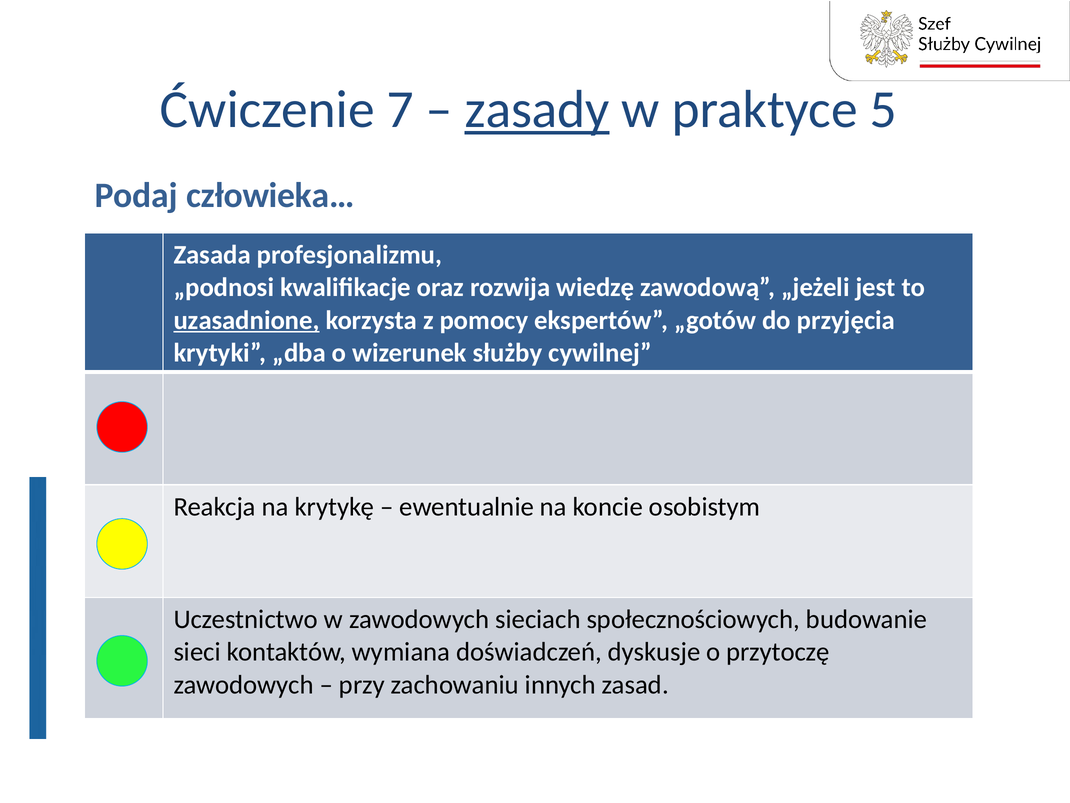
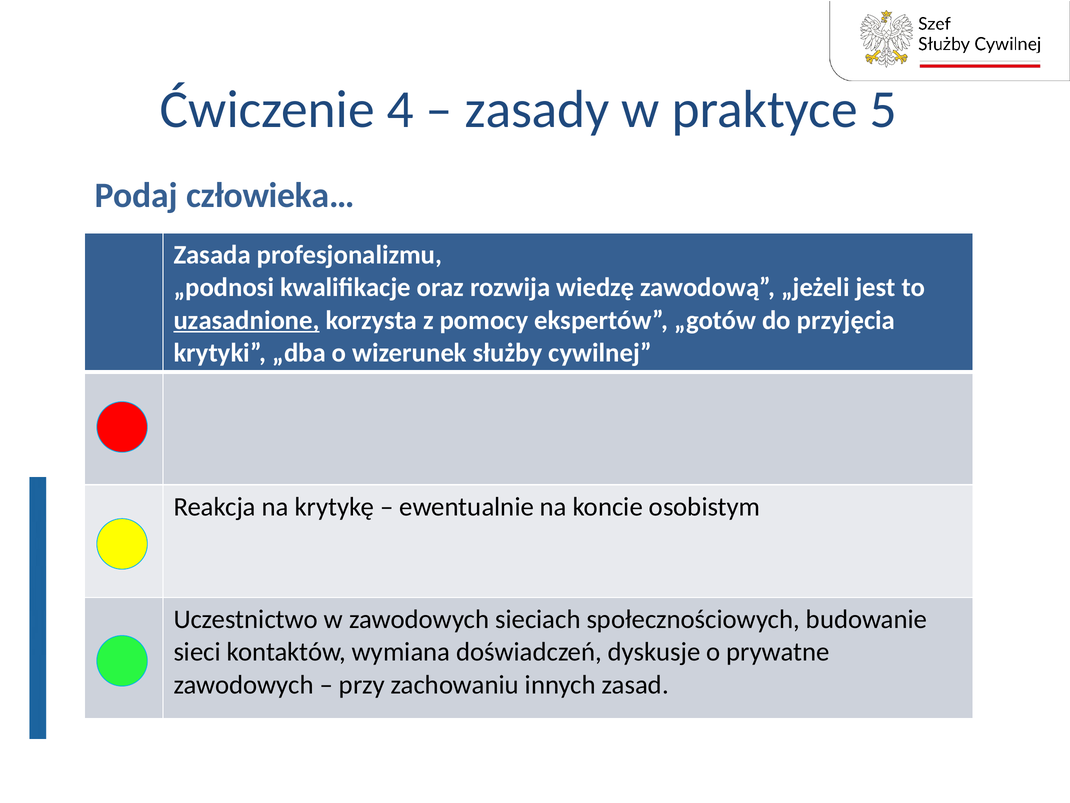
7: 7 -> 4
zasady underline: present -> none
przytoczę: przytoczę -> prywatne
